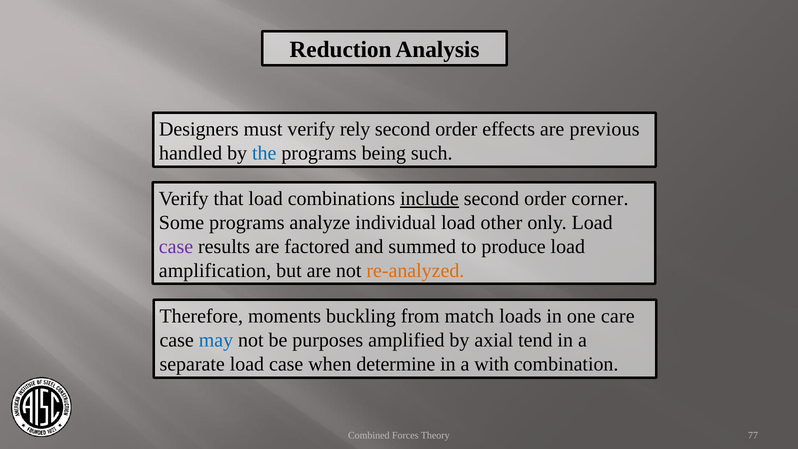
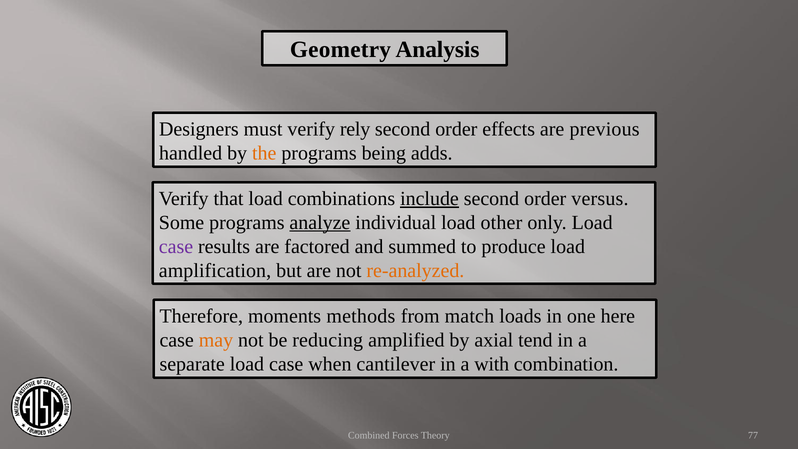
Reduction: Reduction -> Geometry
the colour: blue -> orange
such: such -> adds
corner: corner -> versus
analyze underline: none -> present
buckling: buckling -> methods
care: care -> here
may colour: blue -> orange
purposes: purposes -> reducing
determine: determine -> cantilever
